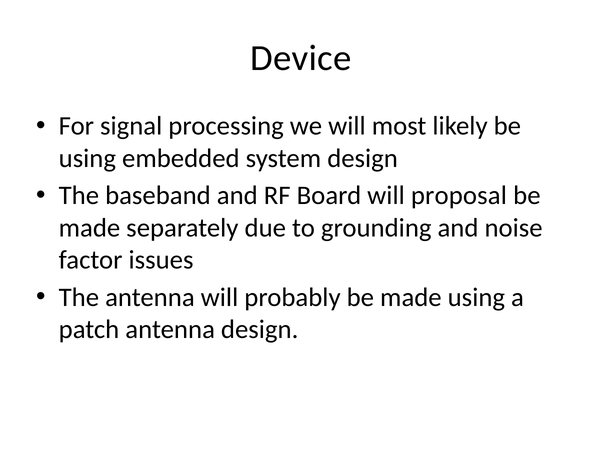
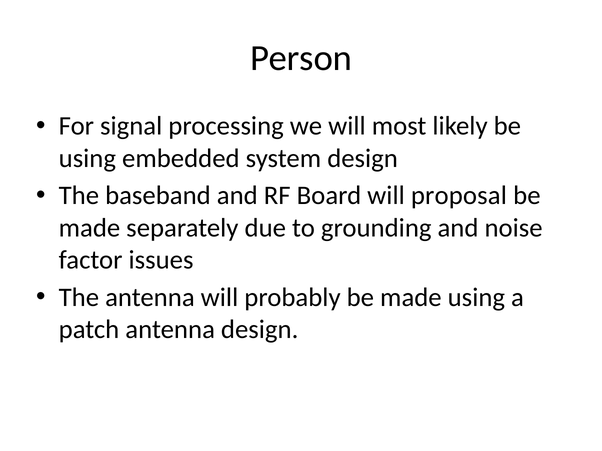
Device: Device -> Person
